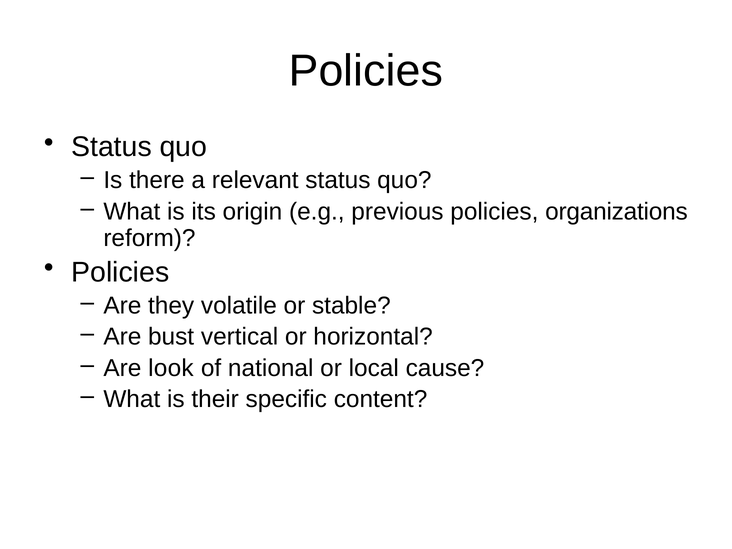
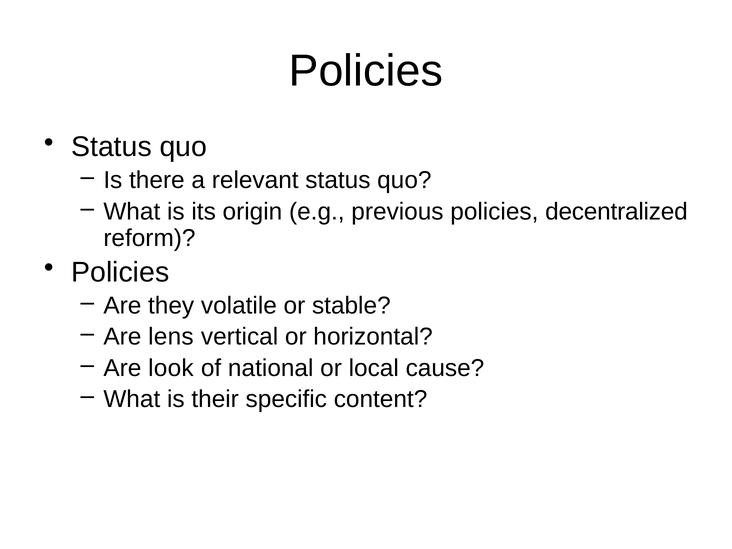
organizations: organizations -> decentralized
bust: bust -> lens
